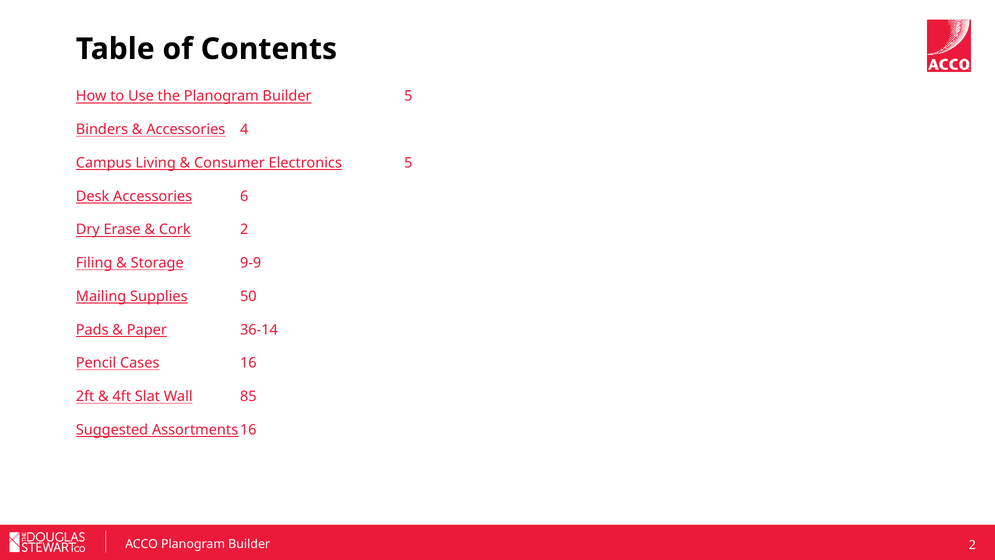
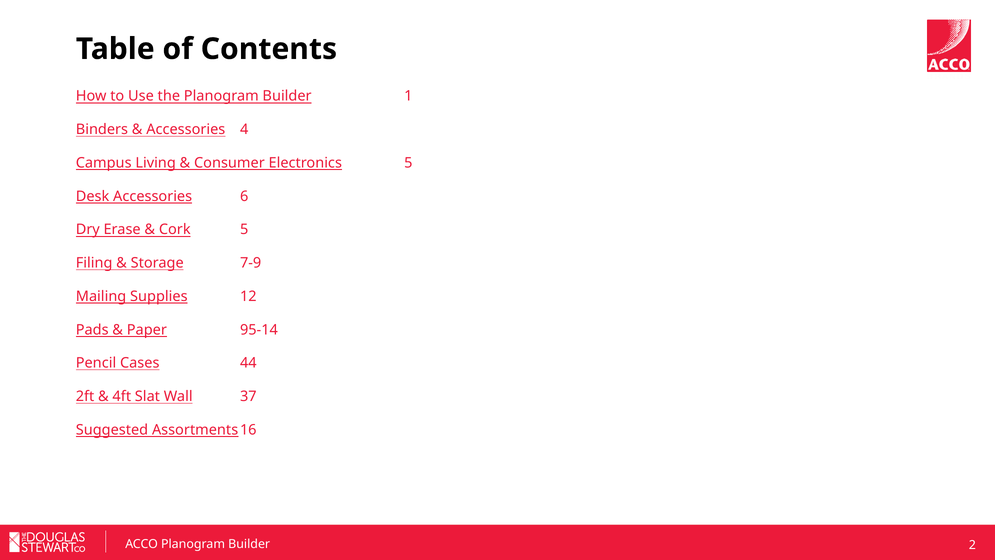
Builder 5: 5 -> 1
Cork 2: 2 -> 5
9-9: 9-9 -> 7-9
50: 50 -> 12
36-14: 36-14 -> 95-14
16: 16 -> 44
85: 85 -> 37
